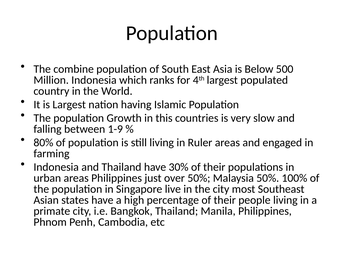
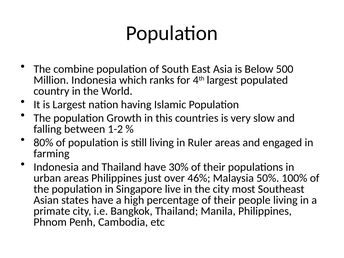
1-9: 1-9 -> 1-2
over 50%: 50% -> 46%
